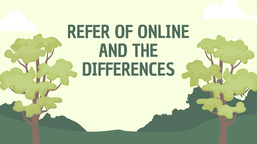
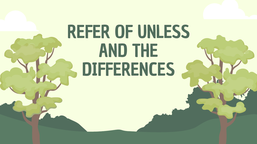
ONLINE: ONLINE -> UNLESS
